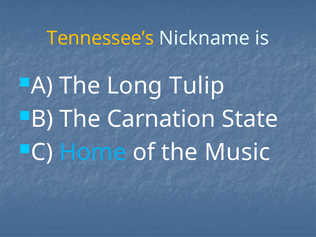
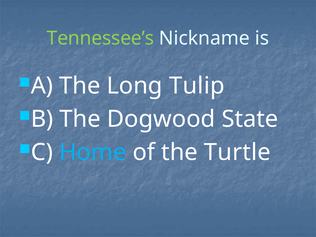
Tennessee’s colour: yellow -> light green
Carnation: Carnation -> Dogwood
Music: Music -> Turtle
